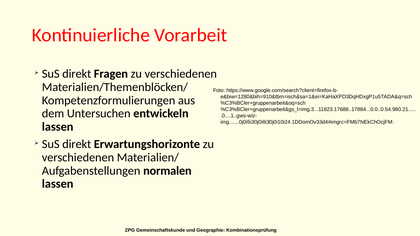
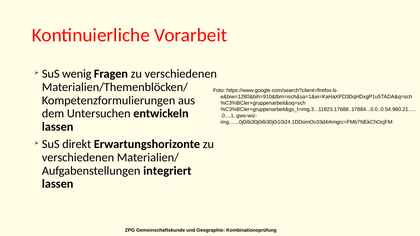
direkt at (77, 74): direkt -> wenig
normalen: normalen -> integriert
